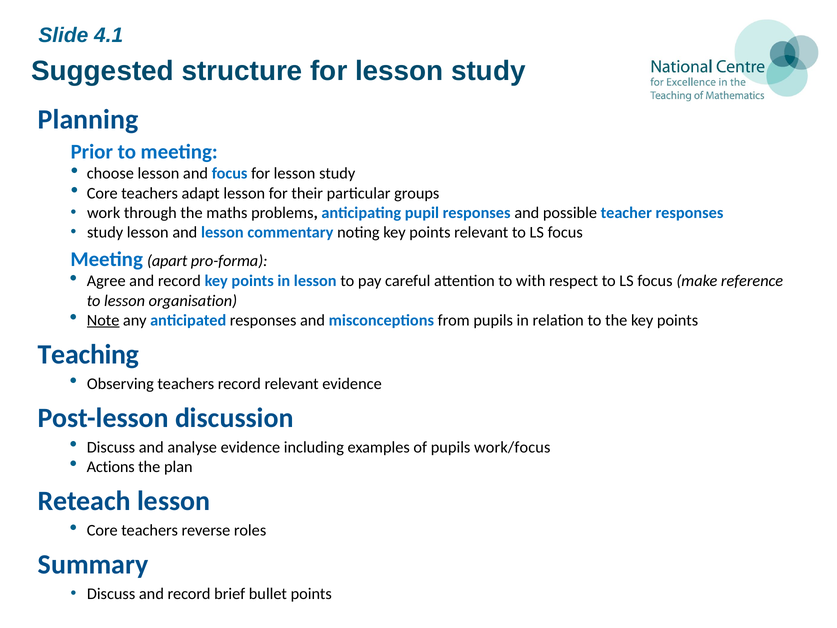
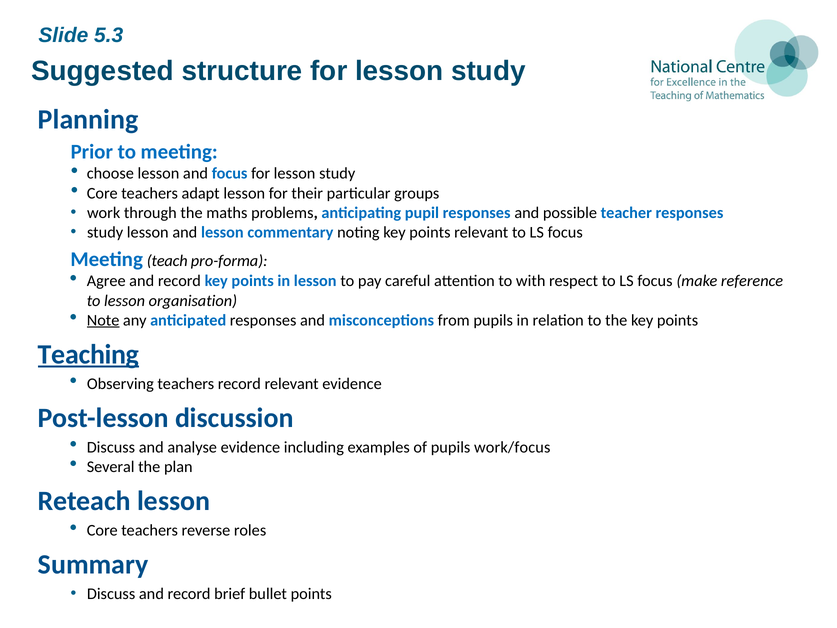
4.1: 4.1 -> 5.3
apart: apart -> teach
Teaching underline: none -> present
Actions: Actions -> Several
